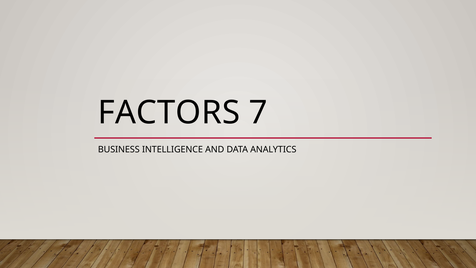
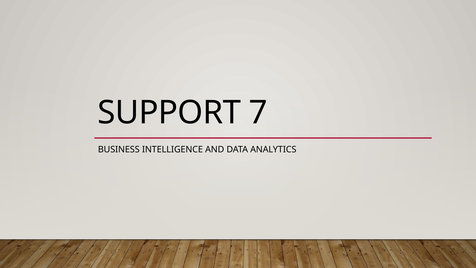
FACTORS: FACTORS -> SUPPORT
